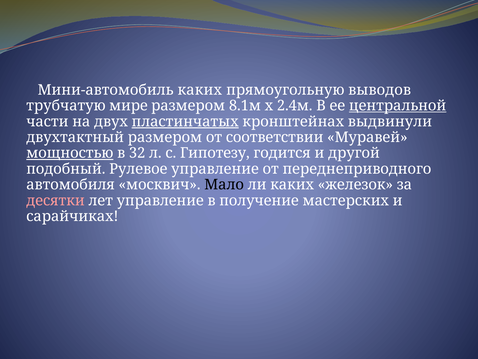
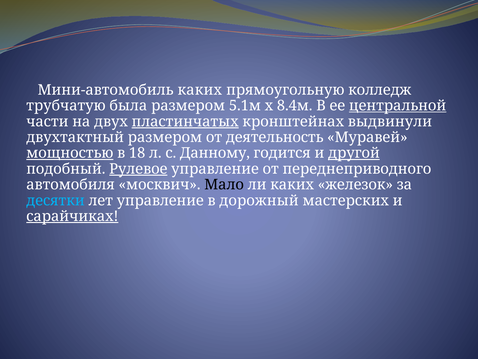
выводов: выводов -> колледж
мире: мире -> была
8.1м: 8.1м -> 5.1м
2.4м: 2.4м -> 8.4м
соответствии: соответствии -> деятельность
32: 32 -> 18
Гипотезу: Гипотезу -> Данному
другой underline: none -> present
Рулевое underline: none -> present
десятки colour: pink -> light blue
получение: получение -> дорожный
сарайчиках underline: none -> present
